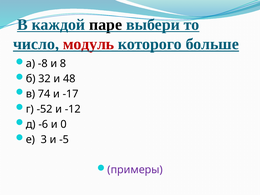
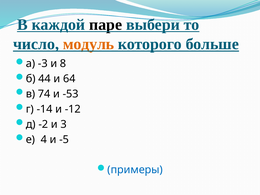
модуль colour: red -> orange
-8: -8 -> -3
32: 32 -> 44
48: 48 -> 64
-17: -17 -> -53
-52: -52 -> -14
-6: -6 -> -2
0: 0 -> 3
3: 3 -> 4
примеры colour: purple -> blue
